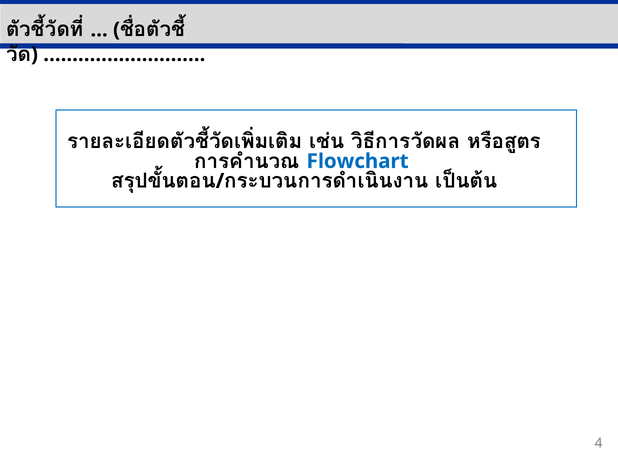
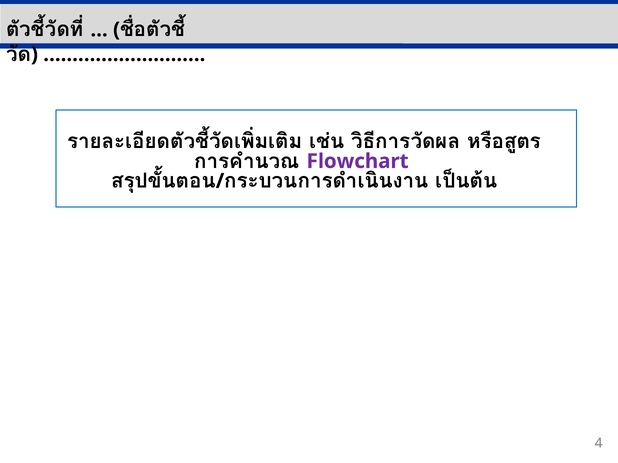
Flowchart colour: blue -> purple
